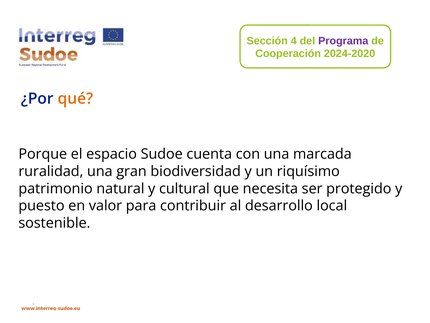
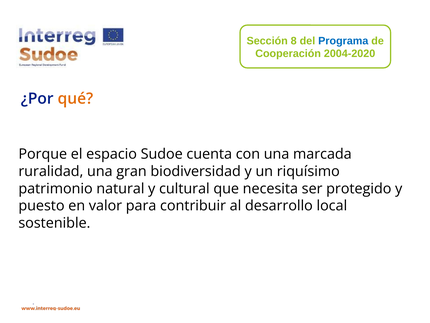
4: 4 -> 8
Programa colour: purple -> blue
2024-2020: 2024-2020 -> 2004-2020
